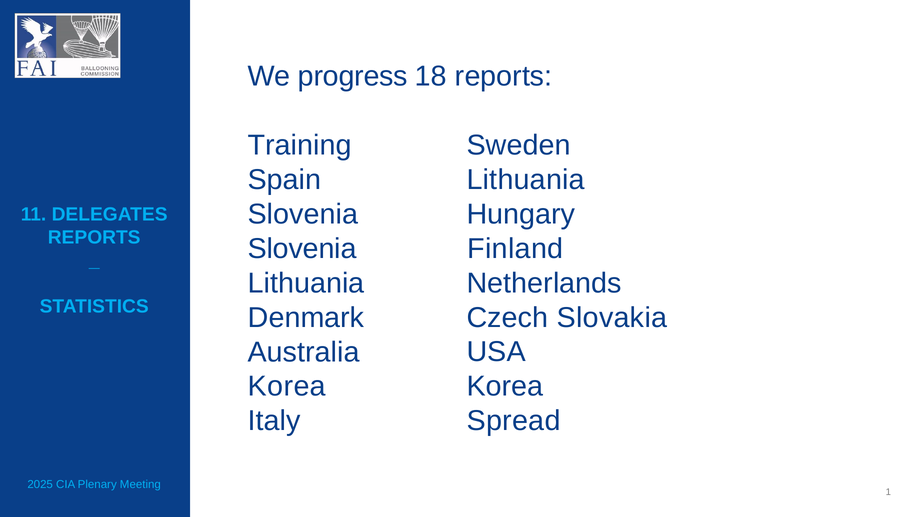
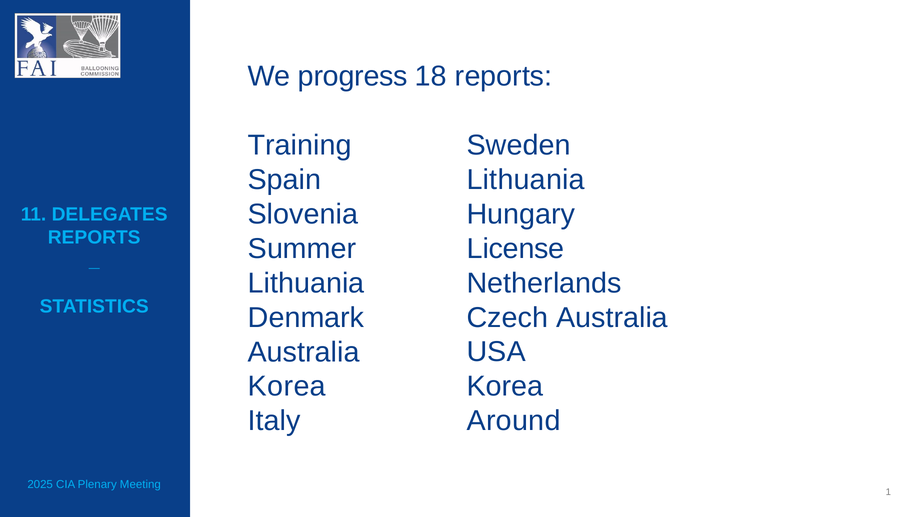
Slovenia at (302, 249): Slovenia -> Summer
Finland: Finland -> License
Czech Slovakia: Slovakia -> Australia
Spread: Spread -> Around
